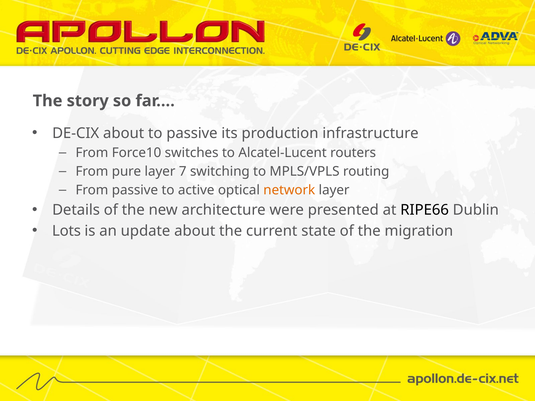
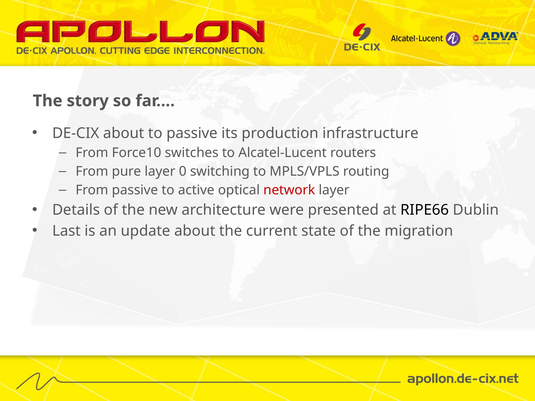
7: 7 -> 0
network colour: orange -> red
Lots: Lots -> Last
